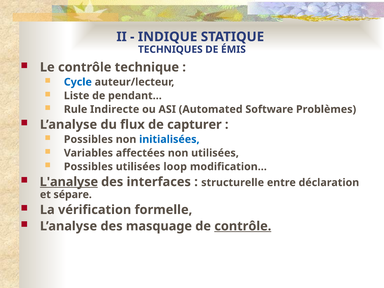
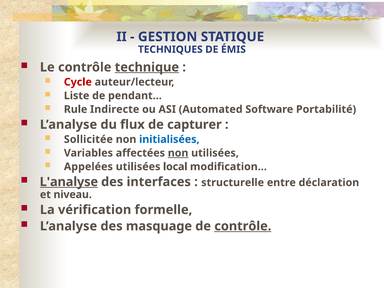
INDIQUE: INDIQUE -> GESTION
technique underline: none -> present
Cycle colour: blue -> red
Problèmes: Problèmes -> Portabilité
Possibles at (88, 139): Possibles -> Sollicitée
non at (178, 153) underline: none -> present
Possibles at (88, 167): Possibles -> Appelées
loop: loop -> local
sépare: sépare -> niveau
